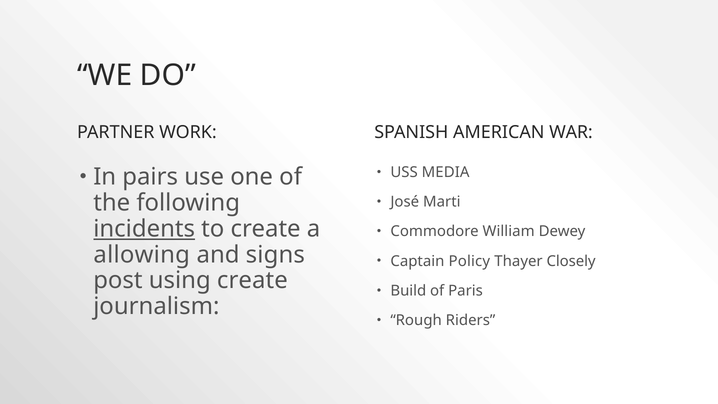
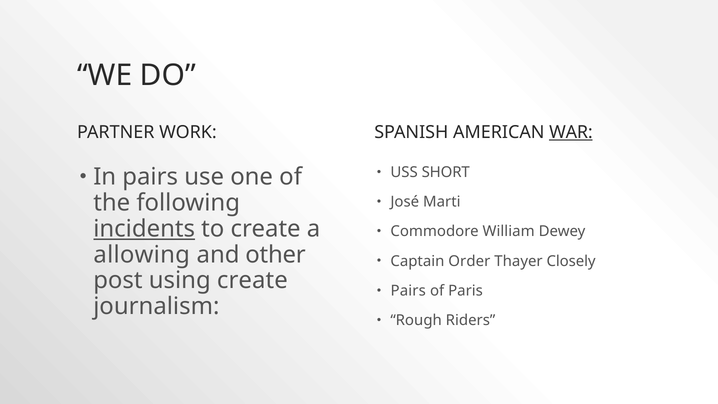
WAR underline: none -> present
MEDIA: MEDIA -> SHORT
signs: signs -> other
Policy: Policy -> Order
Build at (408, 291): Build -> Pairs
